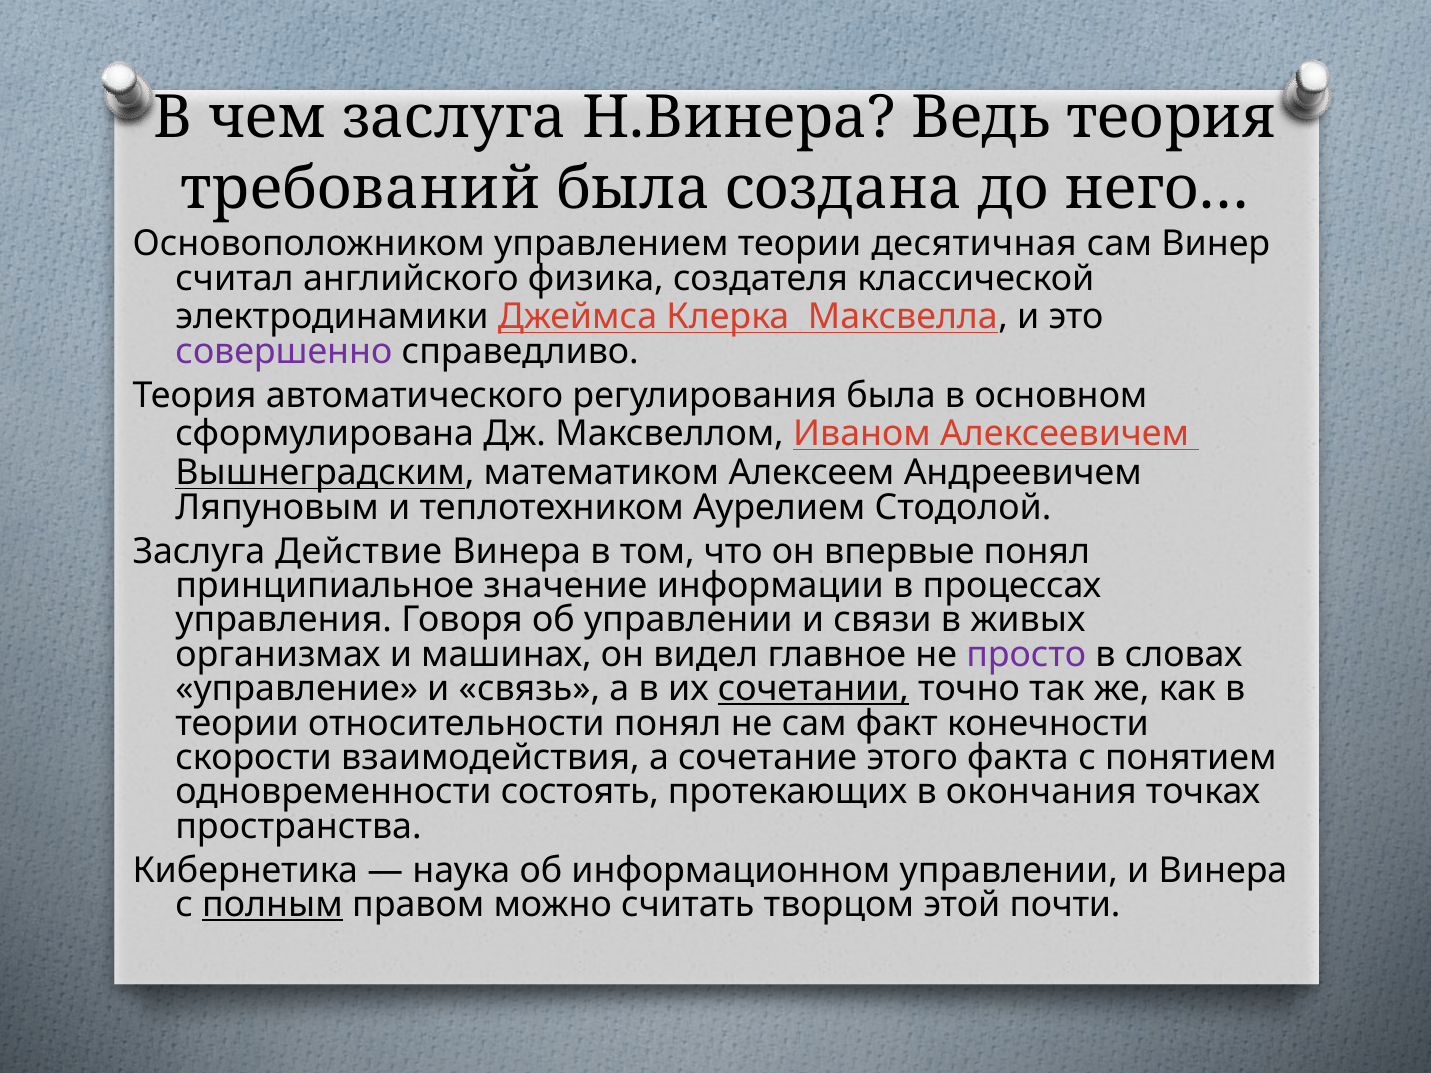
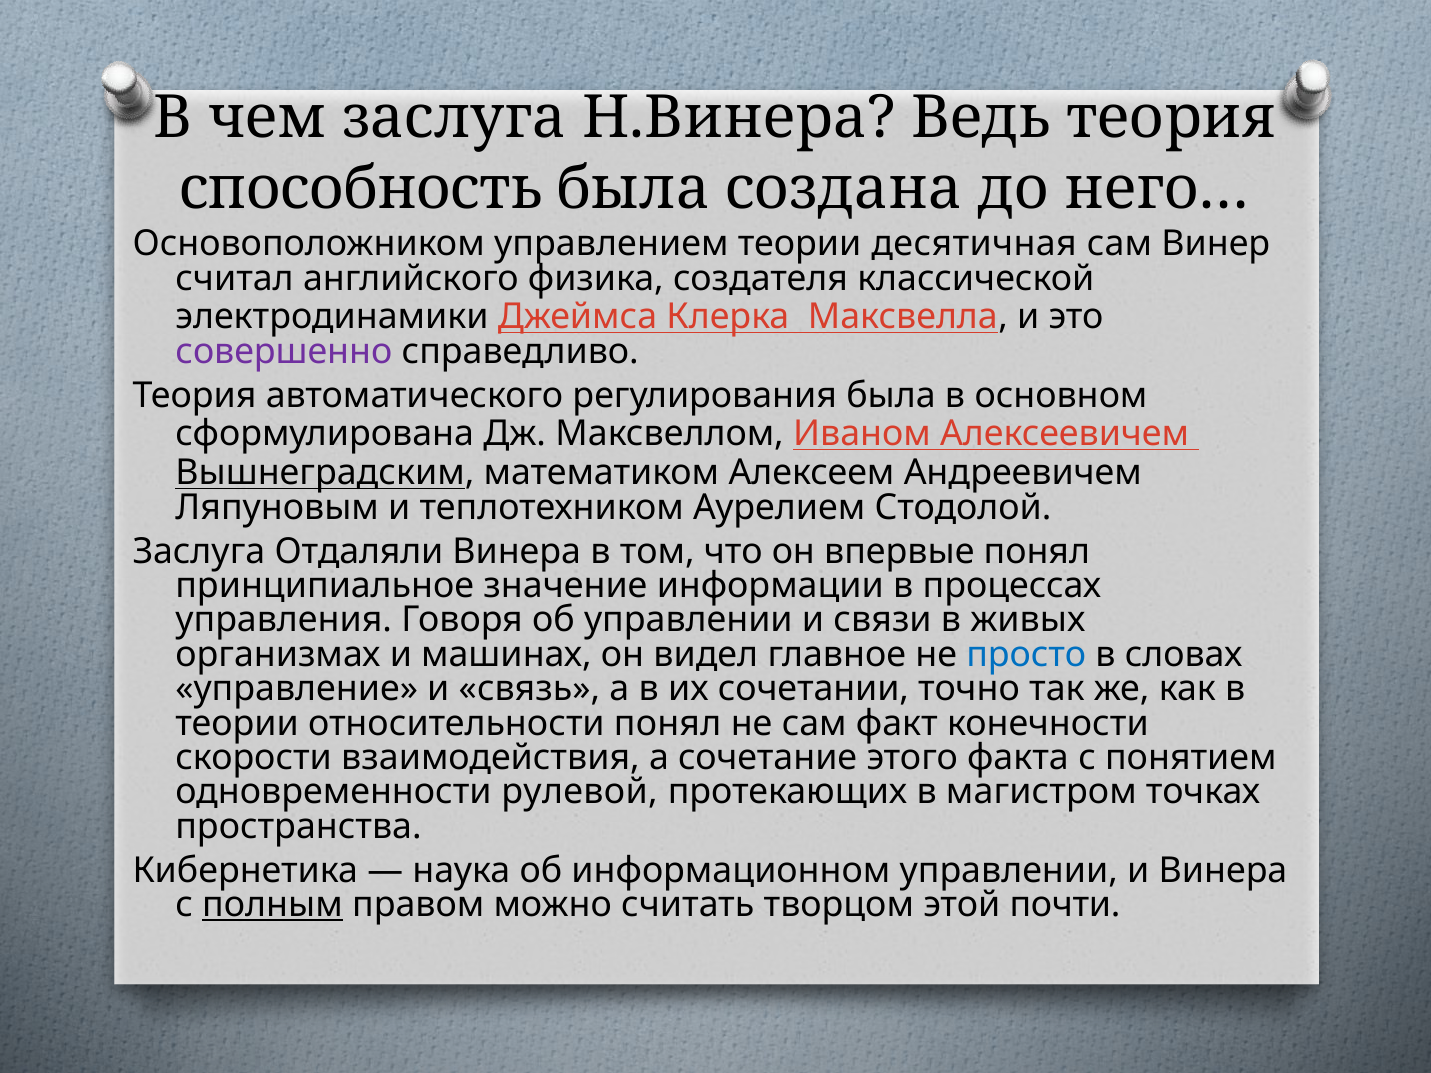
требований: требований -> способность
Действие: Действие -> Отдаляли
просто colour: purple -> blue
сочетании underline: present -> none
состоять: состоять -> рулевой
окончания: окончания -> магистром
